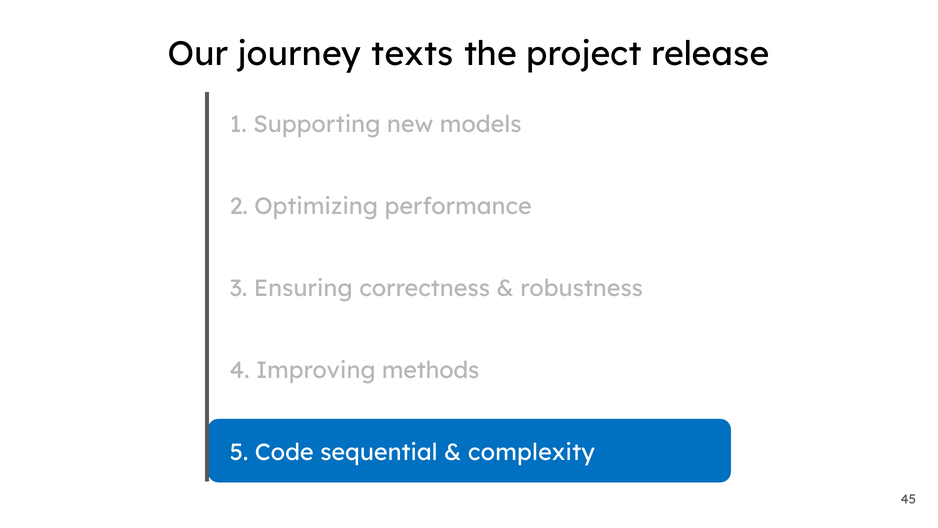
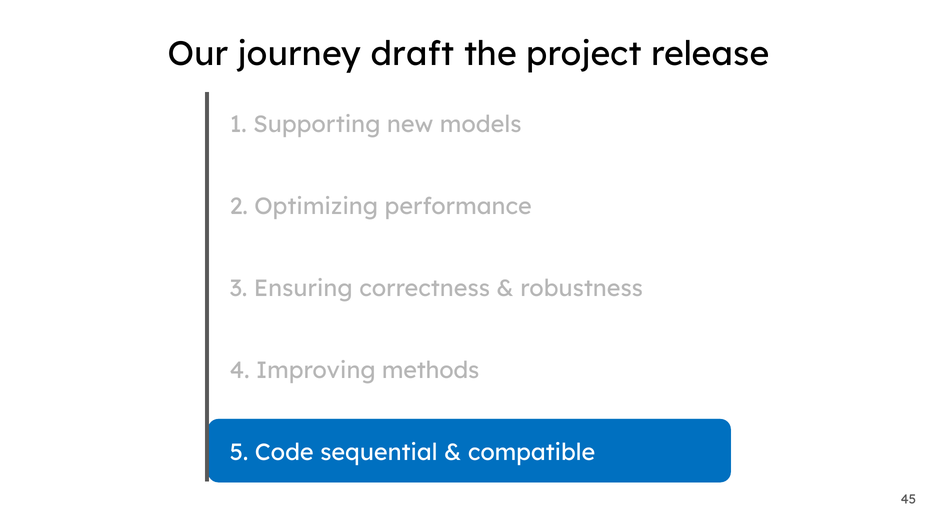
texts: texts -> draft
complexity: complexity -> compatible
